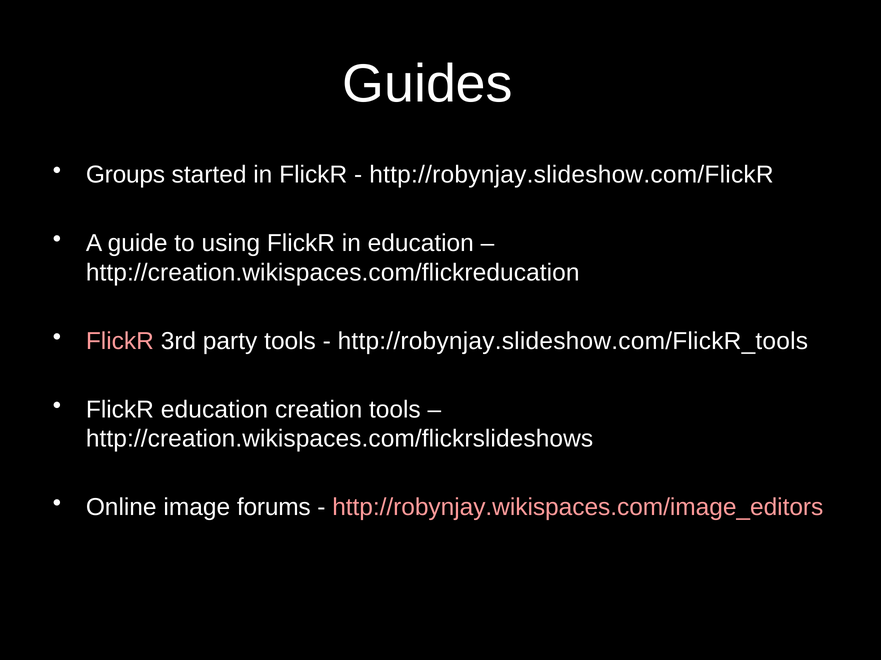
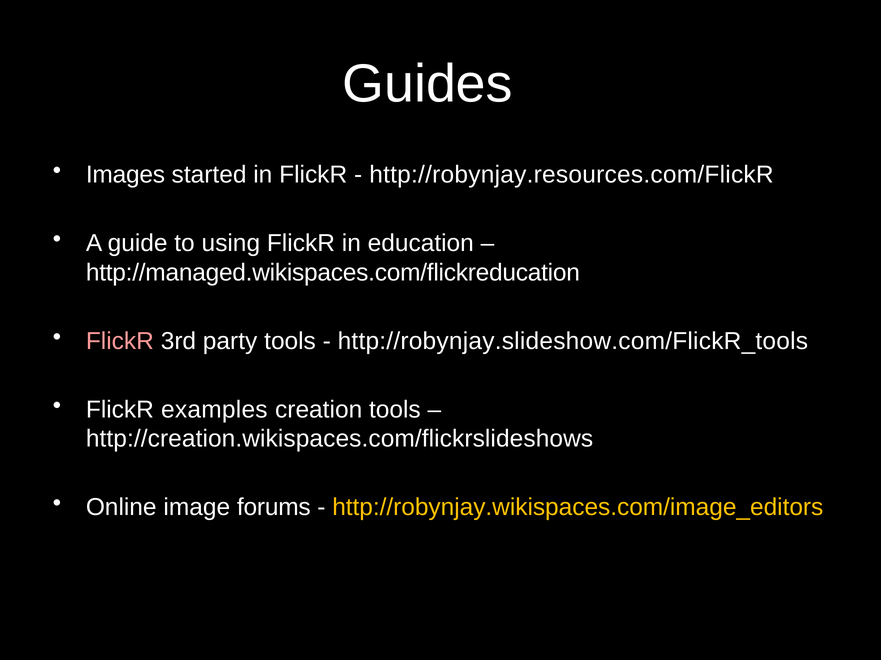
Groups: Groups -> Images
http://robynjay.slideshow.com/FlickR: http://robynjay.slideshow.com/FlickR -> http://robynjay.resources.com/FlickR
http://creation.wikispaces.com/flickreducation: http://creation.wikispaces.com/flickreducation -> http://managed.wikispaces.com/flickreducation
FlickR education: education -> examples
http://robynjay.wikispaces.com/image_editors colour: pink -> yellow
